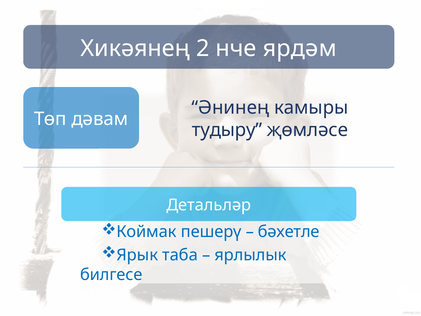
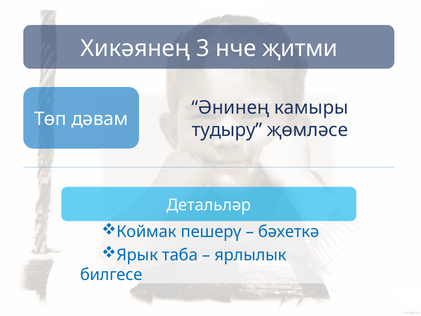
2: 2 -> 3
ярдәм: ярдәм -> җитми
бәхетле: бәхетле -> бәхеткә
